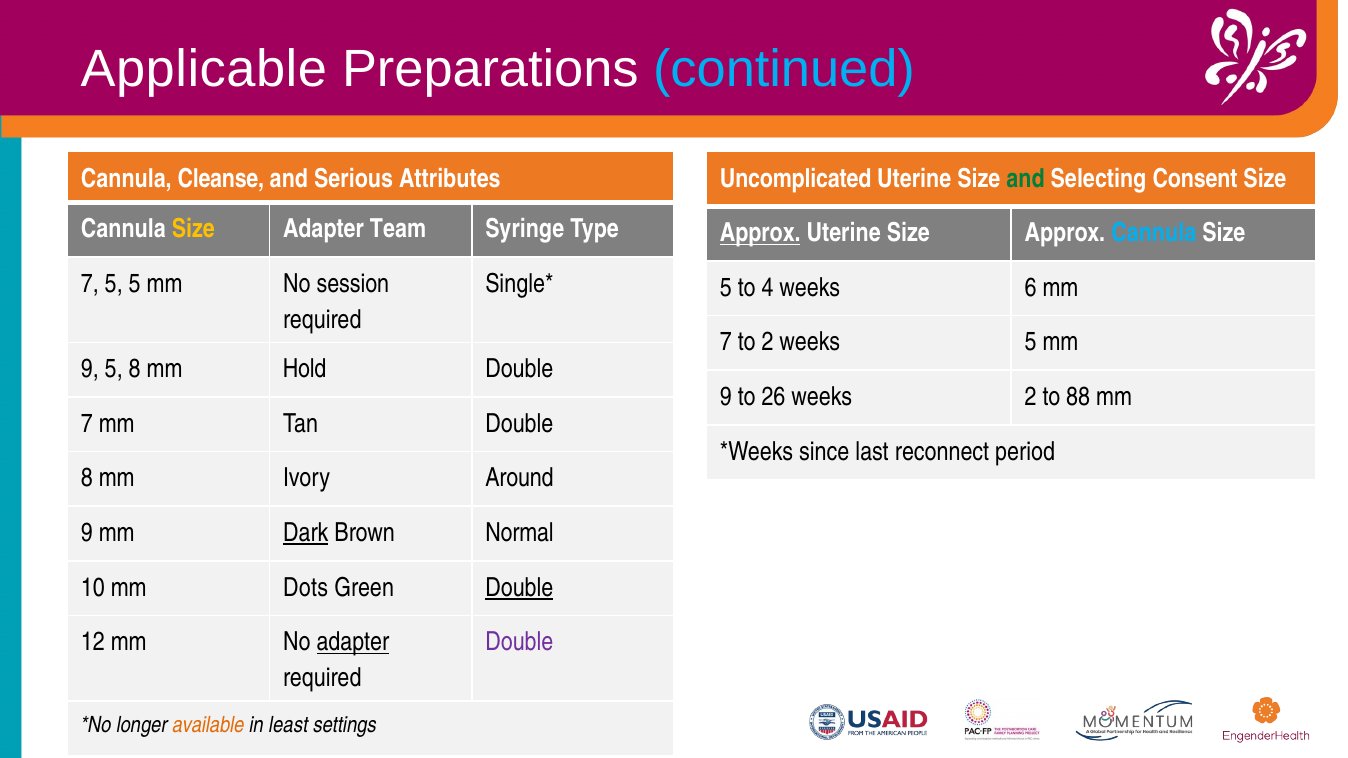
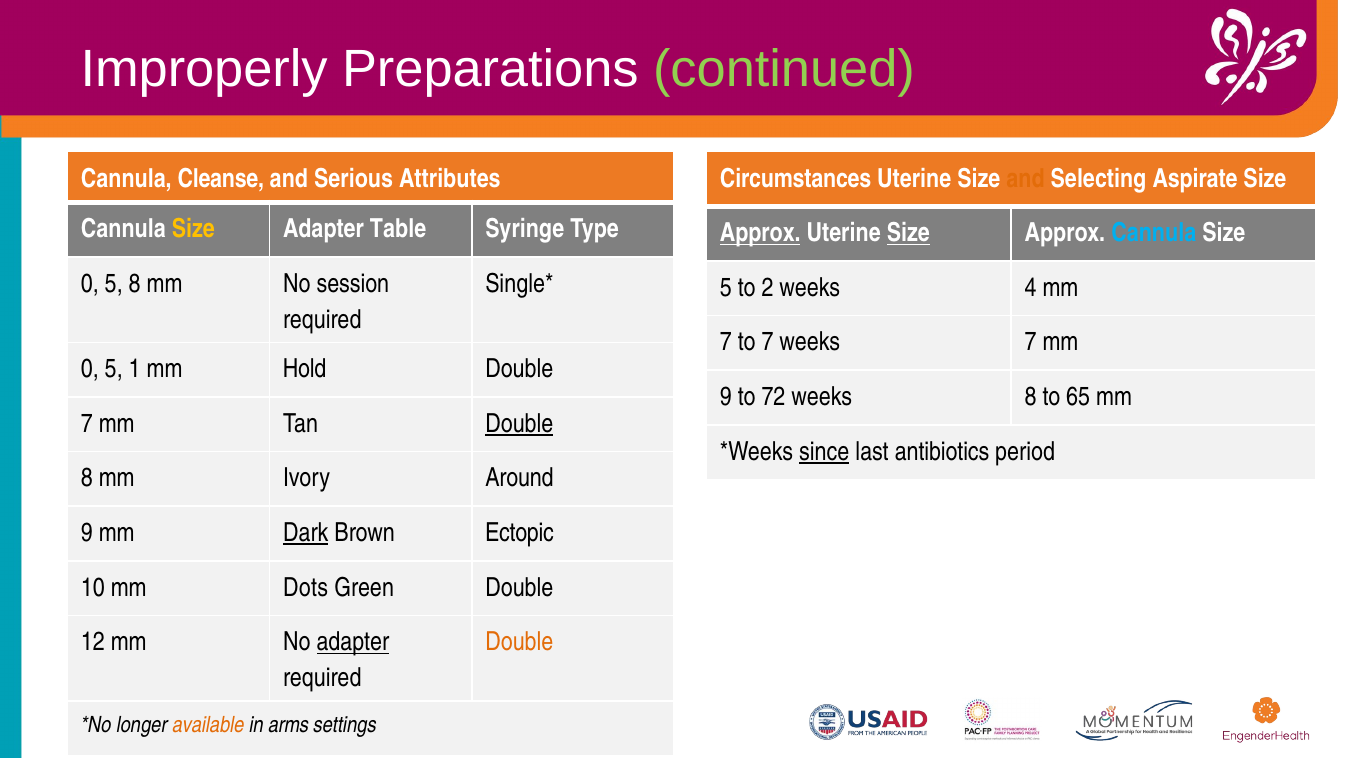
Applicable: Applicable -> Improperly
continued colour: light blue -> light green
Uncomplicated: Uncomplicated -> Circumstances
and at (1026, 179) colour: green -> orange
Consent: Consent -> Aspirate
Team: Team -> Table
Size at (908, 233) underline: none -> present
7 at (90, 284): 7 -> 0
5 5: 5 -> 8
4: 4 -> 2
6: 6 -> 4
to 2: 2 -> 7
weeks 5: 5 -> 7
9 at (90, 369): 9 -> 0
5 8: 8 -> 1
26: 26 -> 72
weeks 2: 2 -> 8
88: 88 -> 65
Double at (519, 424) underline: none -> present
since underline: none -> present
reconnect: reconnect -> antibiotics
Normal: Normal -> Ectopic
Double at (519, 588) underline: present -> none
Double at (519, 642) colour: purple -> orange
least: least -> arms
